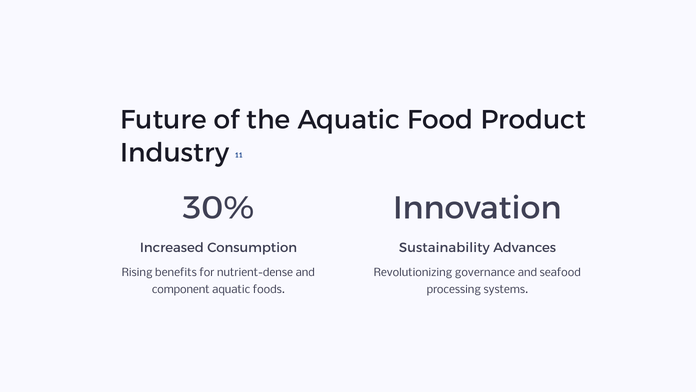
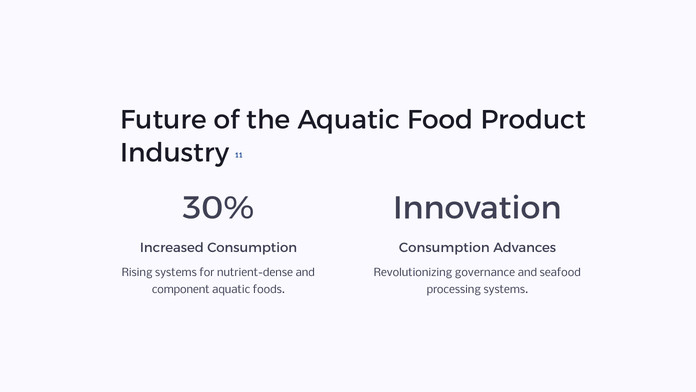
Sustainability at (444, 248): Sustainability -> Consumption
Rising benefits: benefits -> systems
